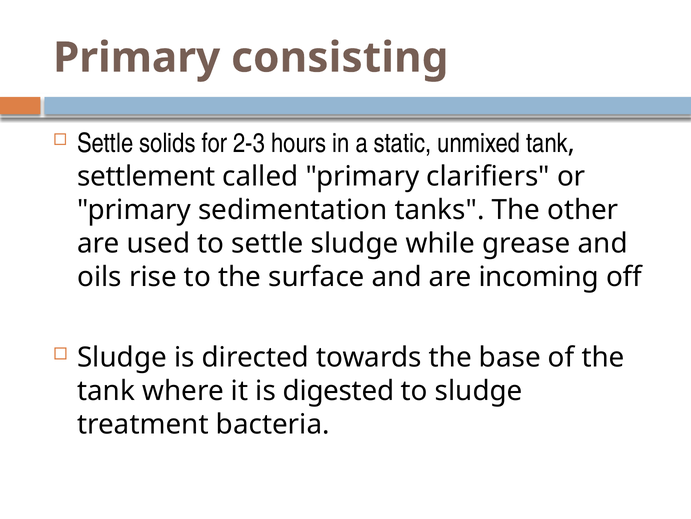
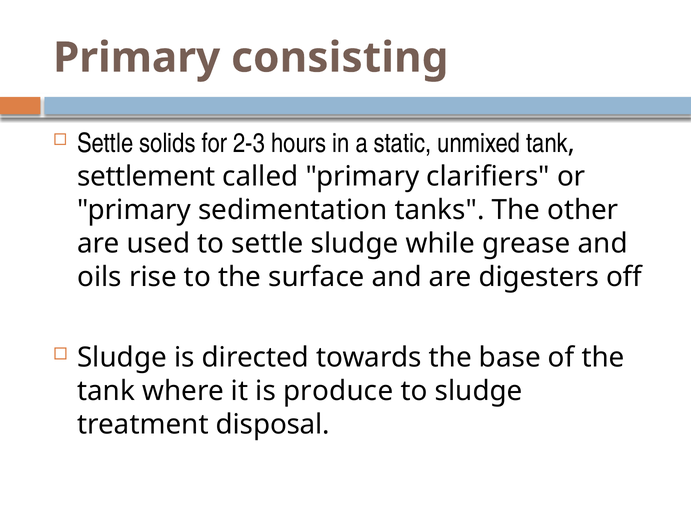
incoming: incoming -> digesters
digested: digested -> produce
bacteria: bacteria -> disposal
